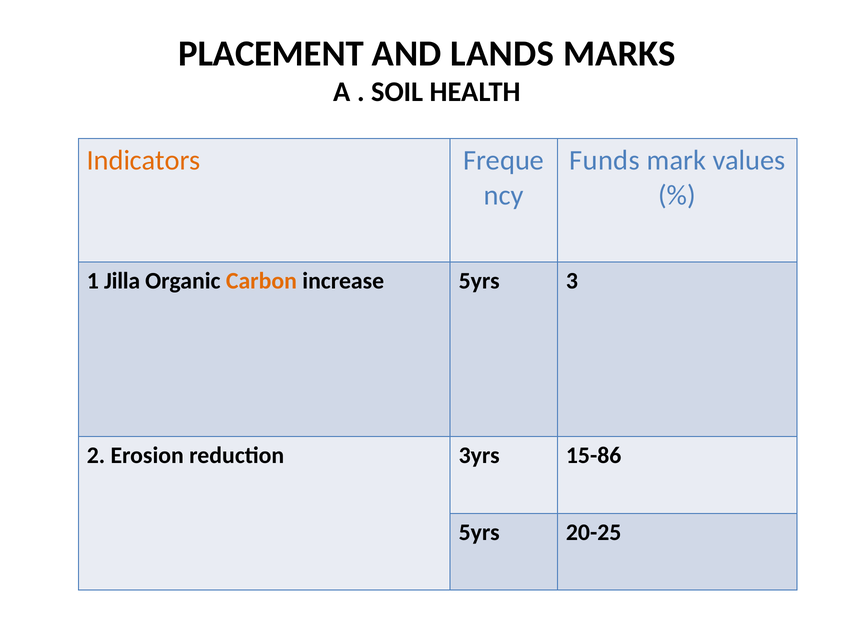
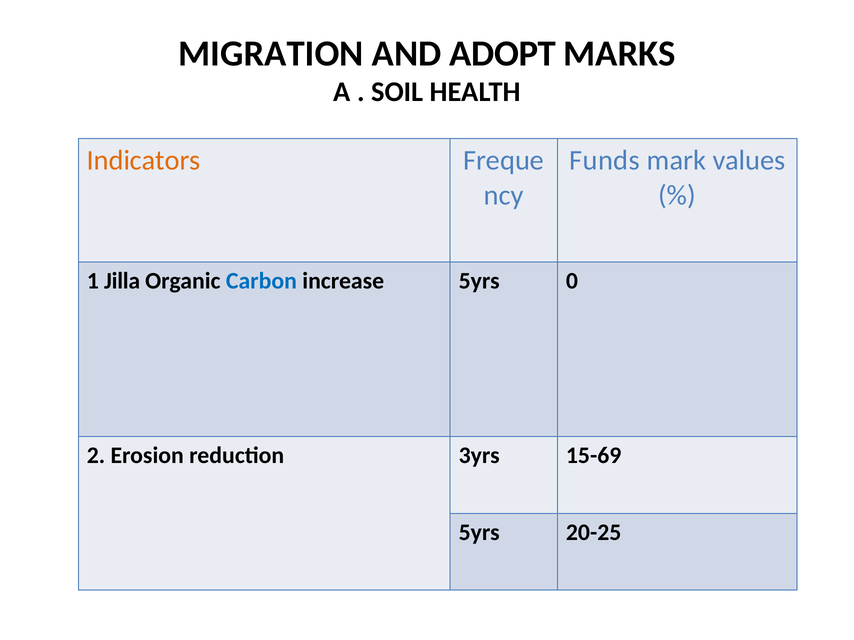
PLACEMENT: PLACEMENT -> MIGRATION
LANDS: LANDS -> ADOPT
Carbon colour: orange -> blue
3: 3 -> 0
15-86: 15-86 -> 15-69
